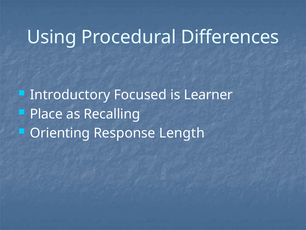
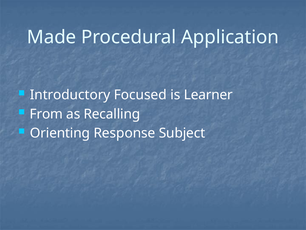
Using: Using -> Made
Differences: Differences -> Application
Place: Place -> From
Length: Length -> Subject
